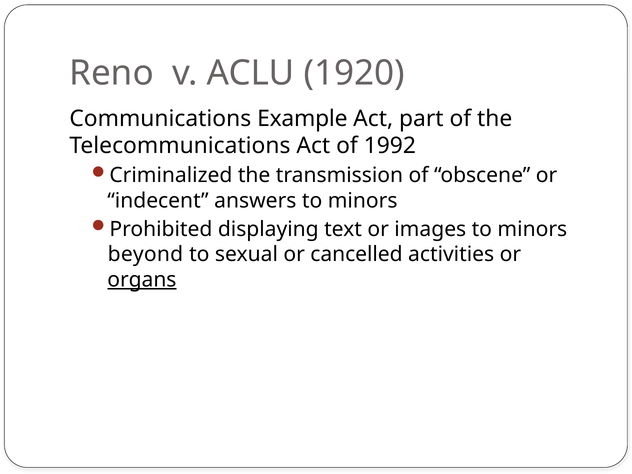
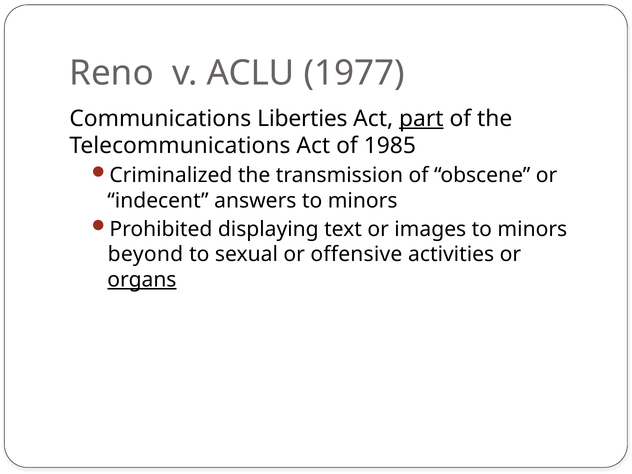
1920: 1920 -> 1977
Example: Example -> Liberties
part underline: none -> present
1992: 1992 -> 1985
cancelled: cancelled -> offensive
